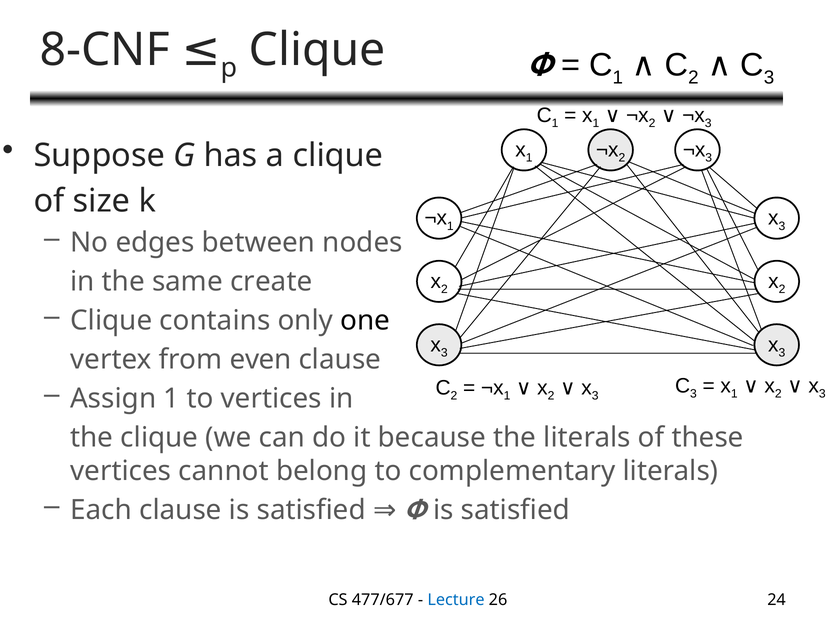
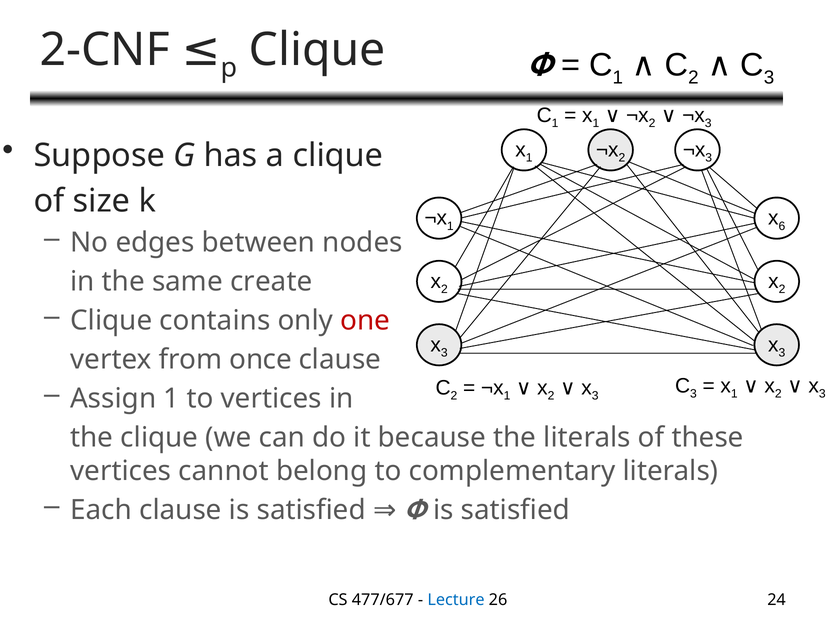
8-CNF: 8-CNF -> 2-CNF
3 at (782, 226): 3 -> 6
one colour: black -> red
even: even -> once
